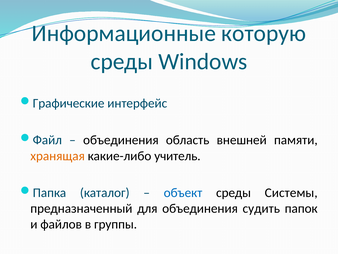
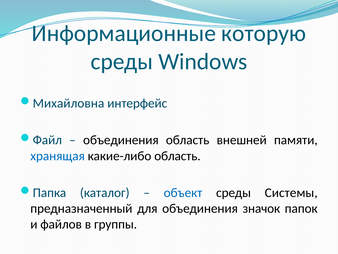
Графические: Графические -> Михайловна
хранящая colour: orange -> blue
какие-либо учитель: учитель -> область
судить: судить -> значок
